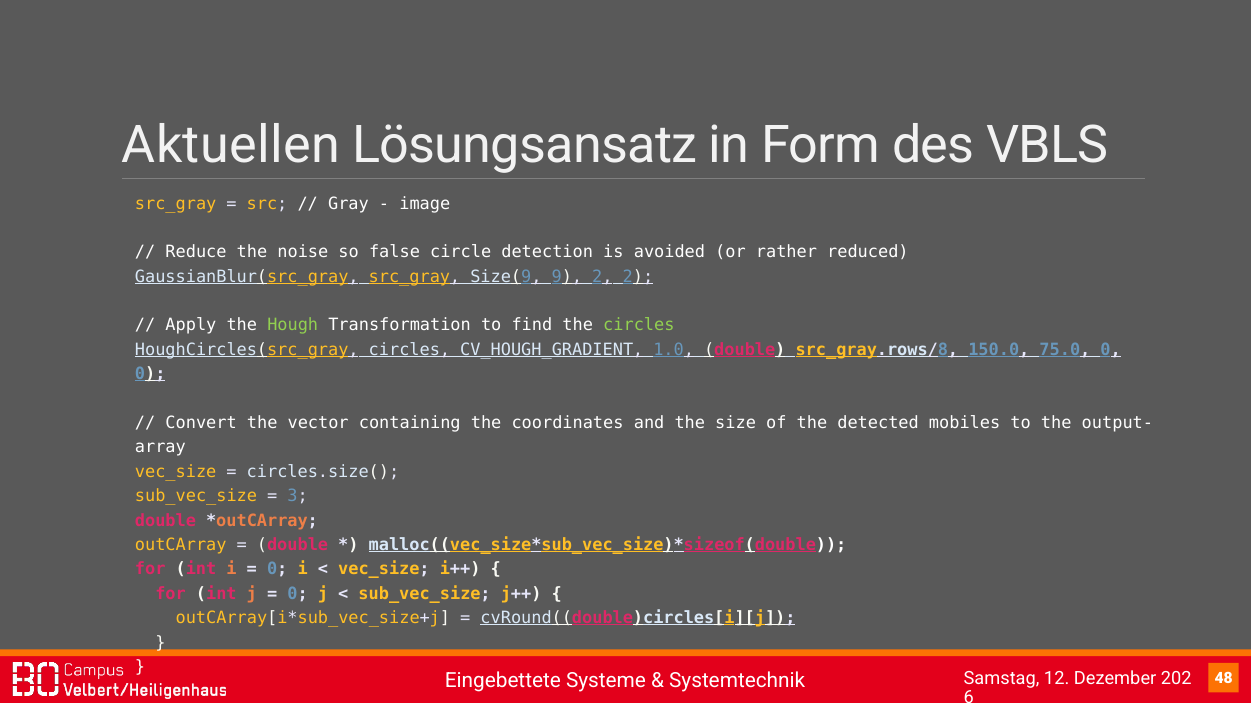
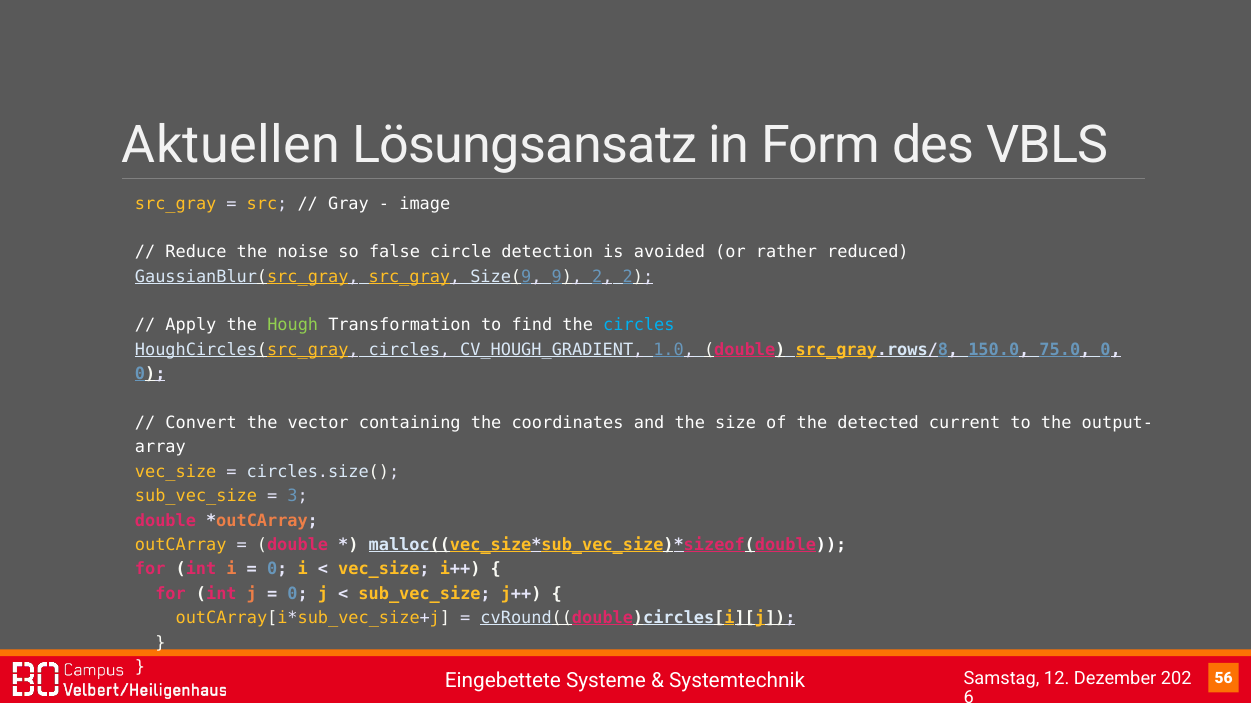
circles at (639, 326) colour: light green -> light blue
mobiles: mobiles -> current
48: 48 -> 56
